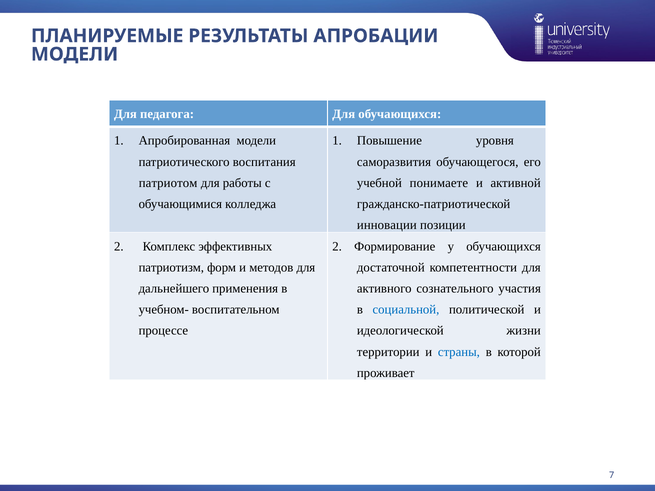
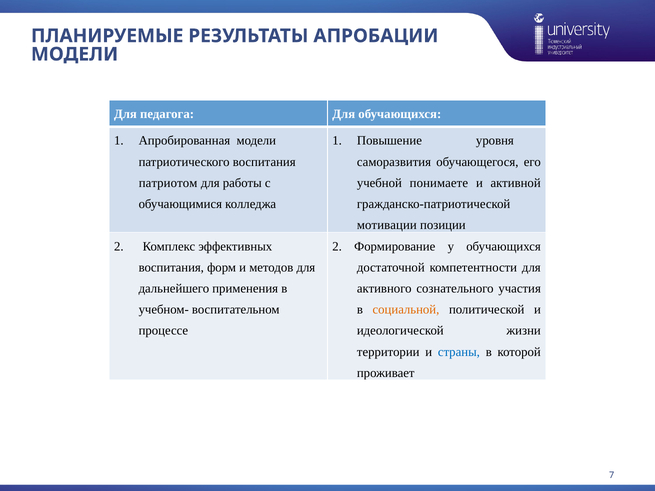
инновации: инновации -> мотивации
патриотизм at (171, 268): патриотизм -> воспитания
социальной colour: blue -> orange
